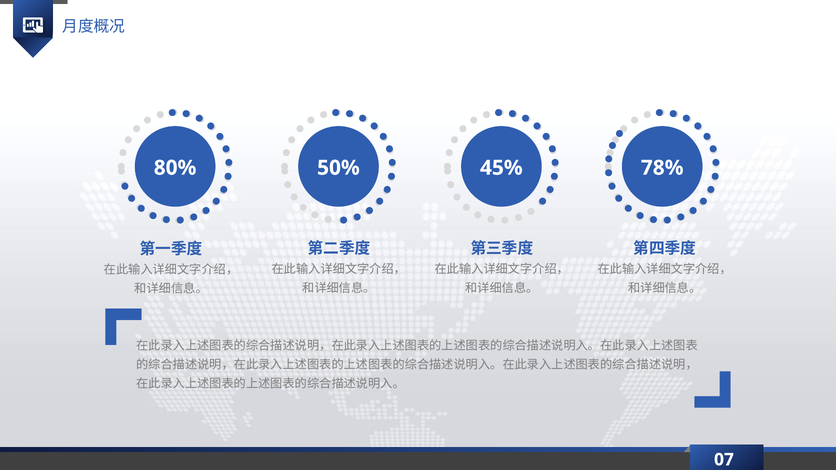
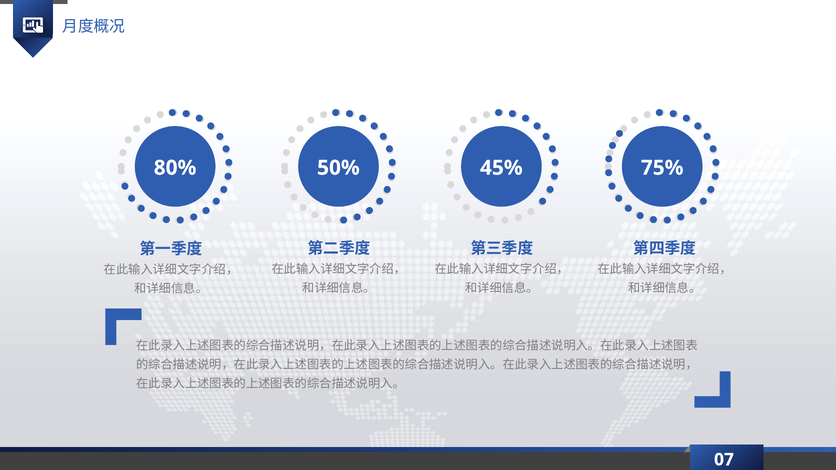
78%: 78% -> 75%
